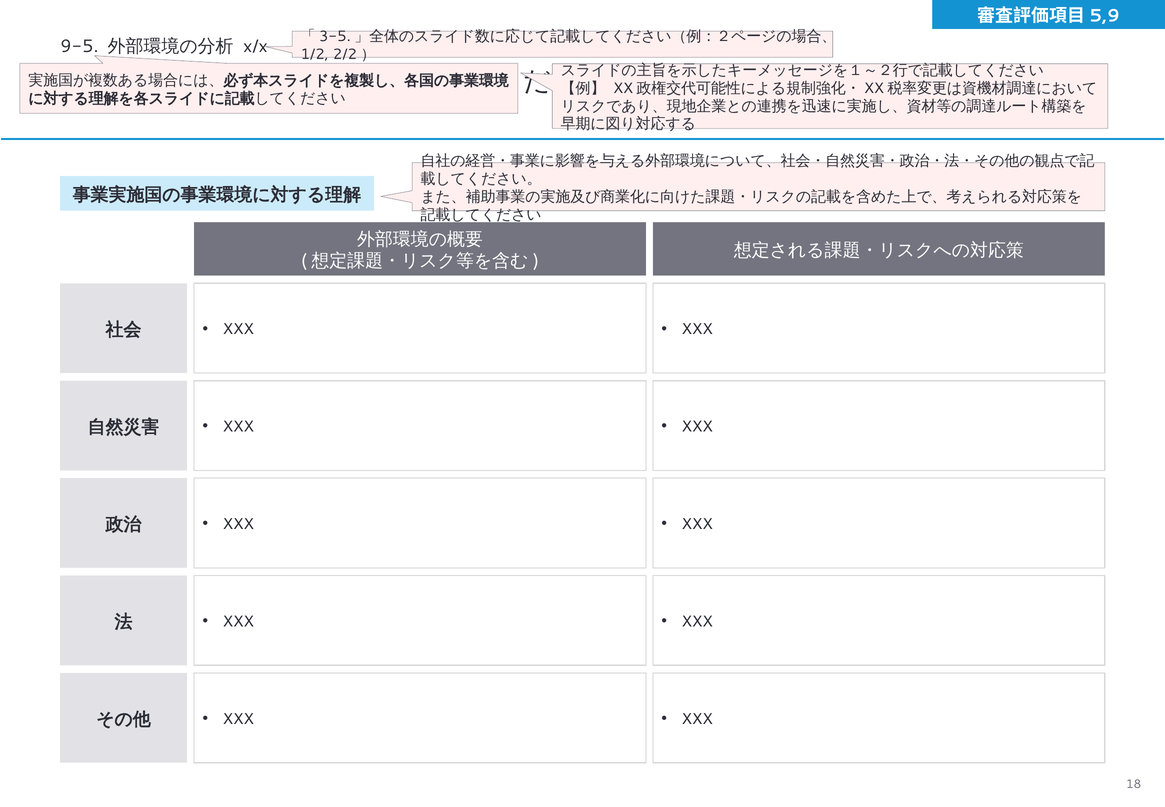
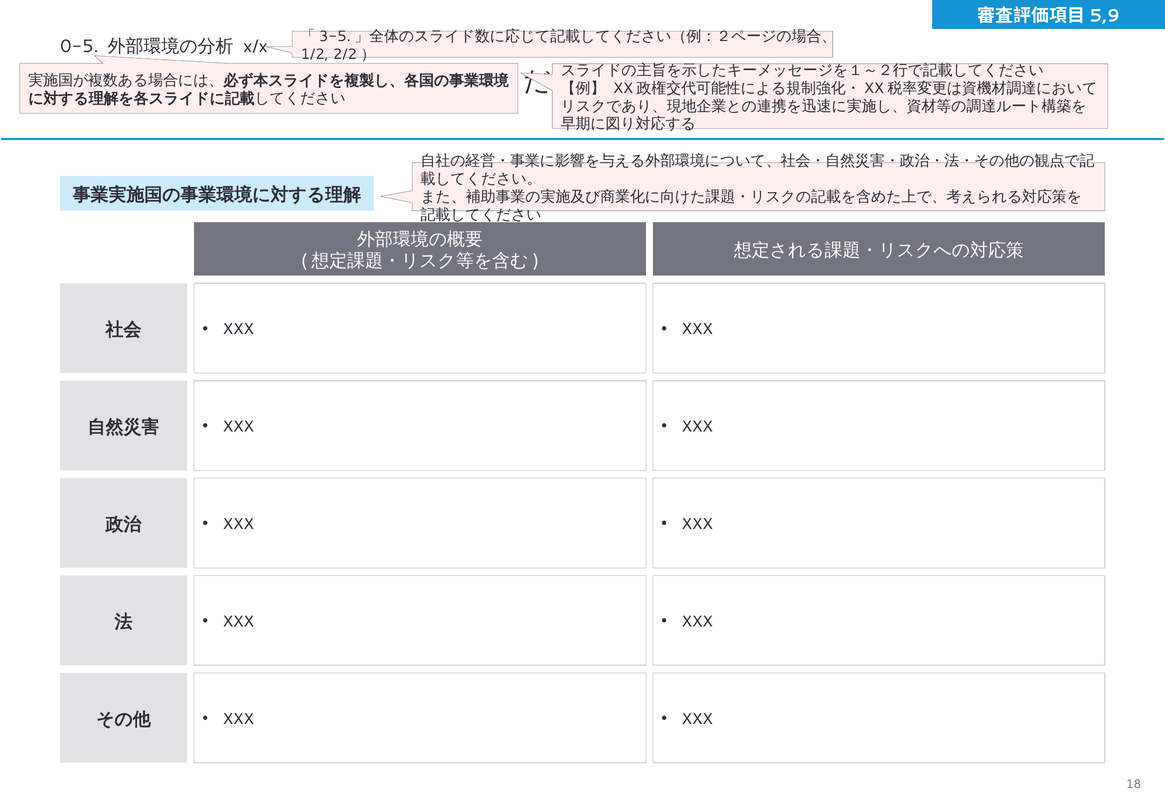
9-5: 9-5 -> 0-5
